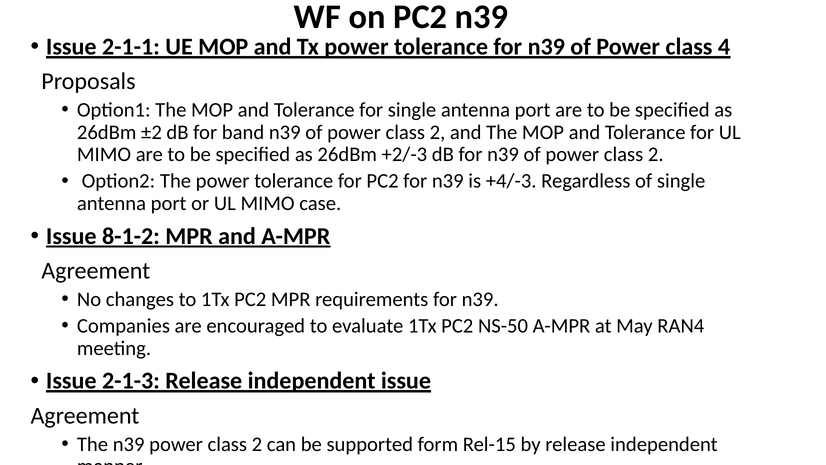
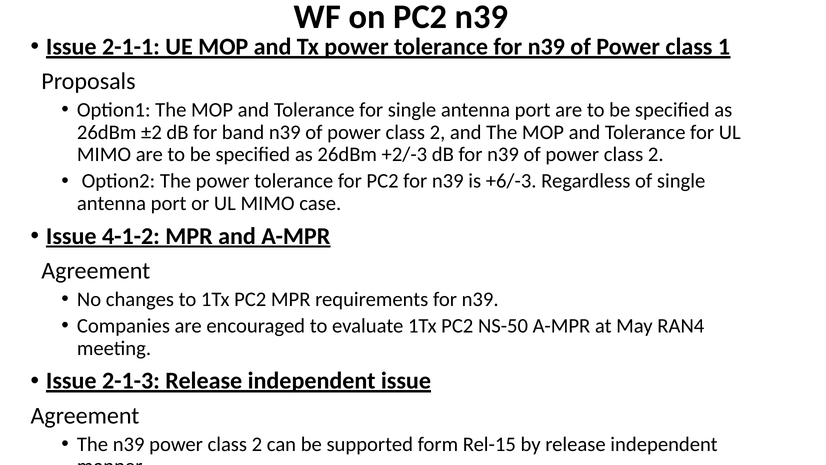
4: 4 -> 1
+4/-3: +4/-3 -> +6/-3
8-1-2: 8-1-2 -> 4-1-2
